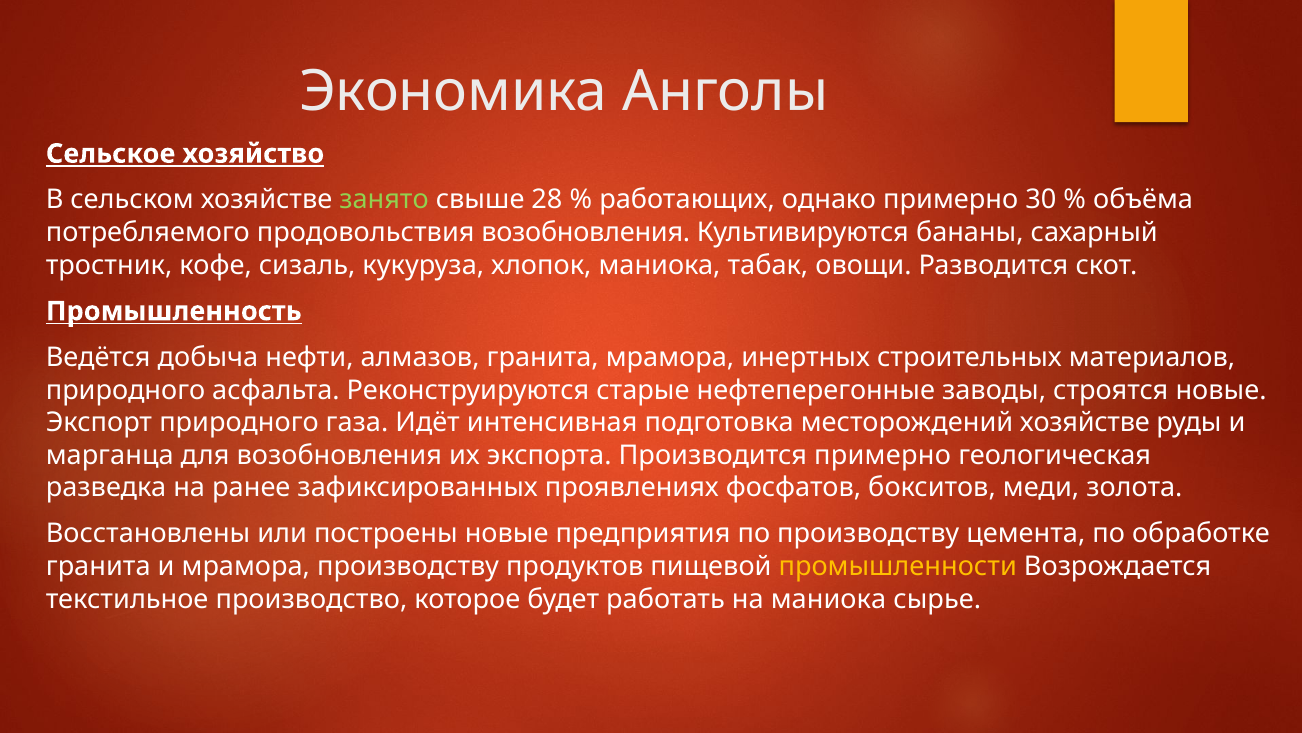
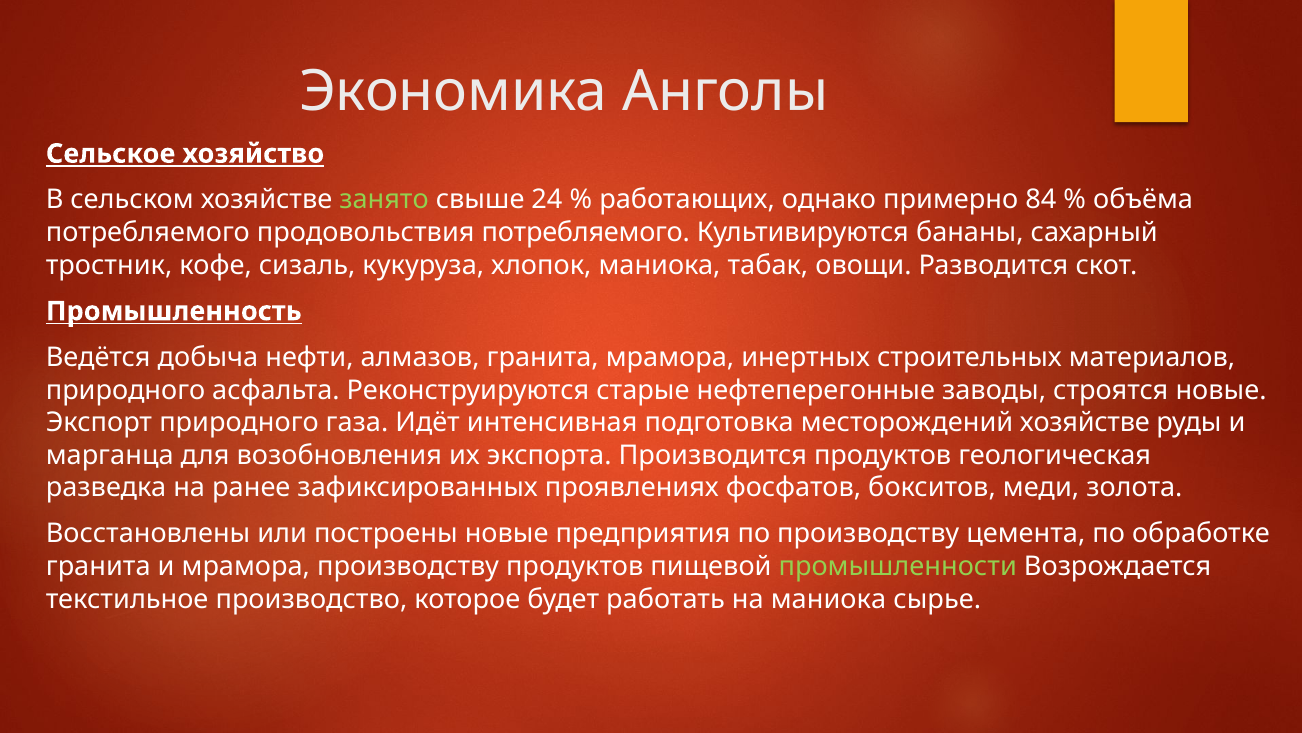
28: 28 -> 24
30: 30 -> 84
продовольствия возобновления: возобновления -> потребляемого
Производится примерно: примерно -> продуктов
промышленности colour: yellow -> light green
